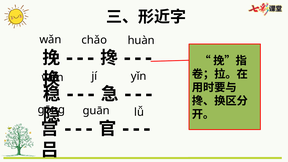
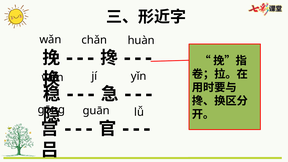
chǎo: chǎo -> chǎn
